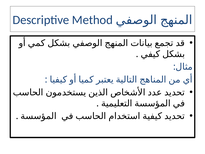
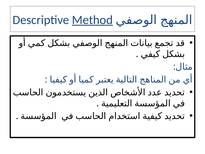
Method underline: none -> present
